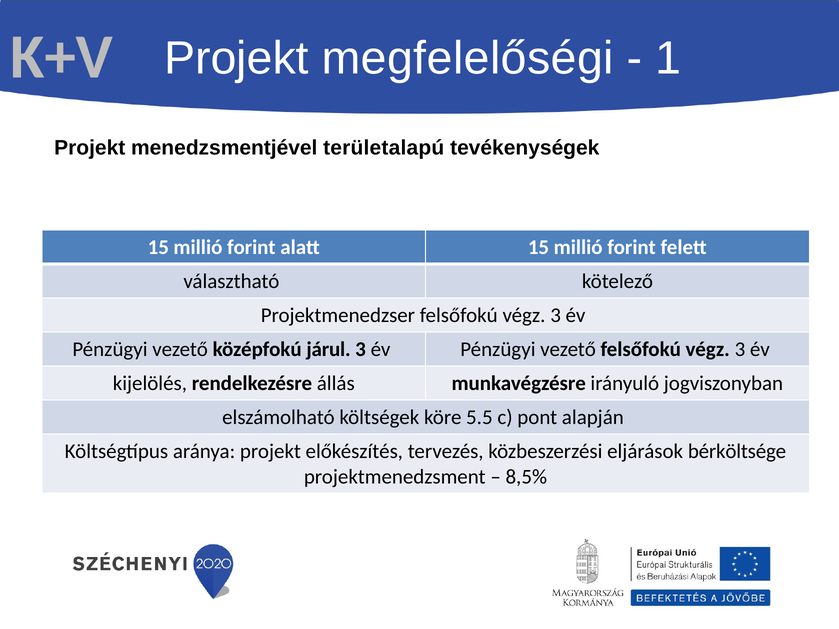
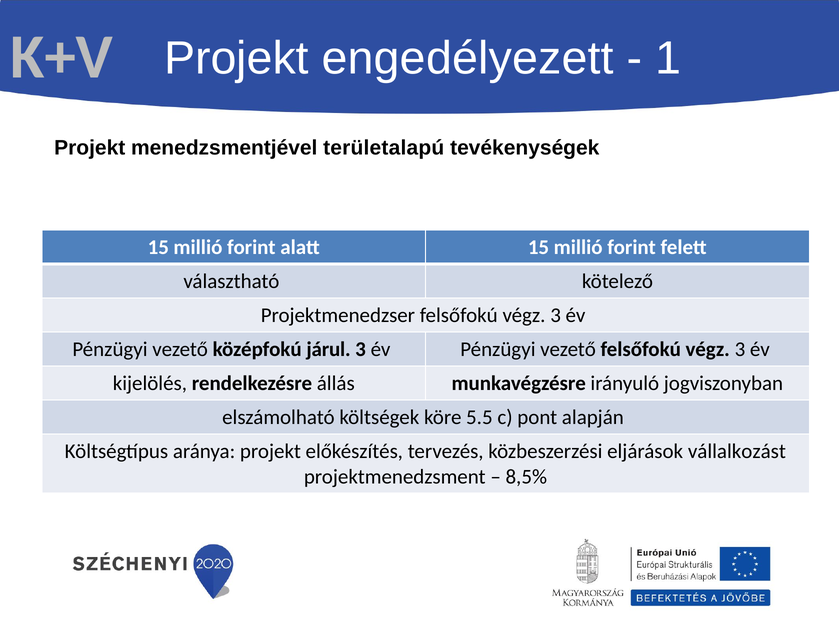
megfelelőségi: megfelelőségi -> engedélyezett
bérköltsége: bérköltsége -> vállalkozást
